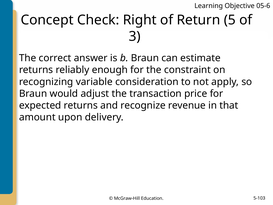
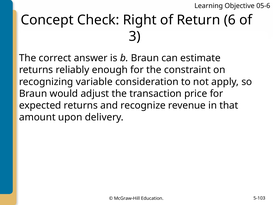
5: 5 -> 6
